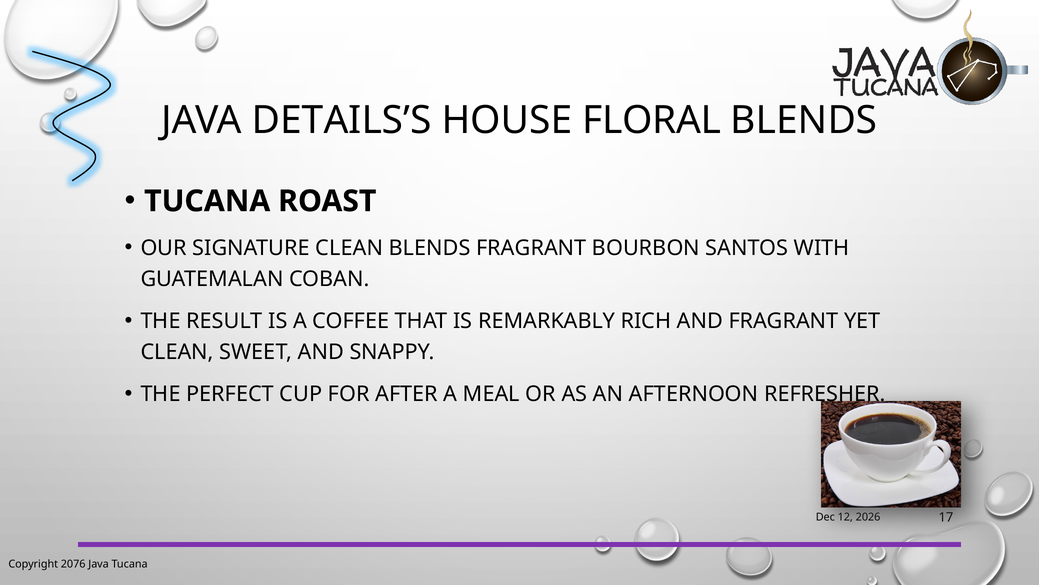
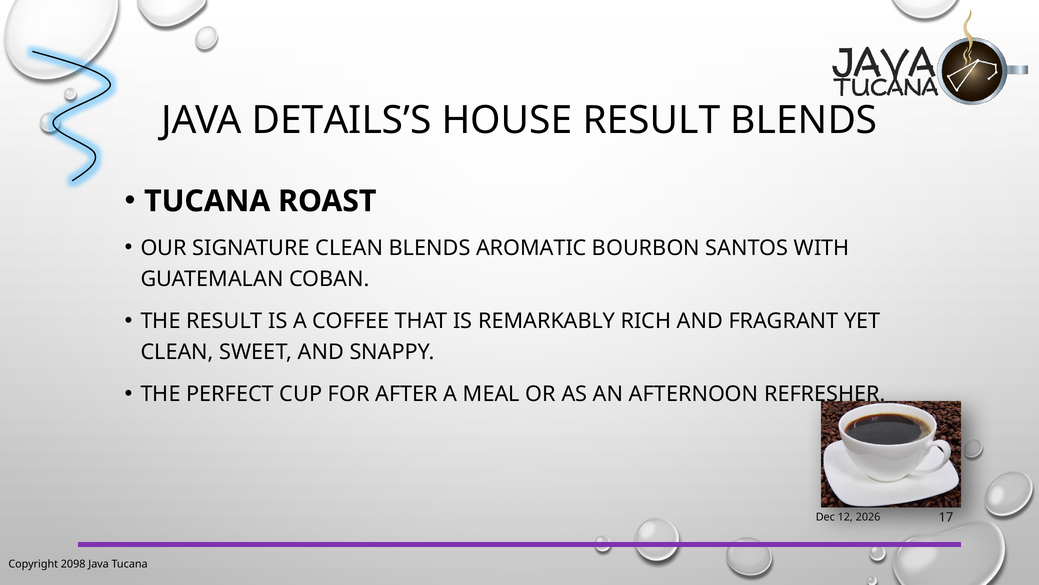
HOUSE FLORAL: FLORAL -> RESULT
BLENDS FRAGRANT: FRAGRANT -> AROMATIC
2076: 2076 -> 2098
